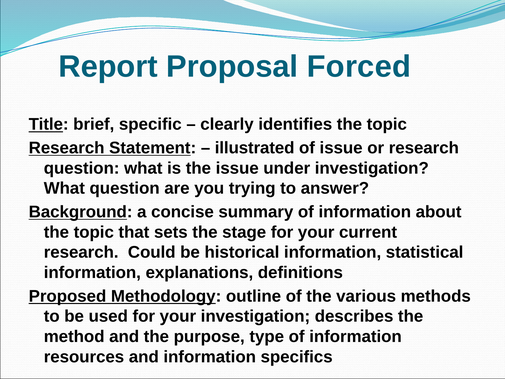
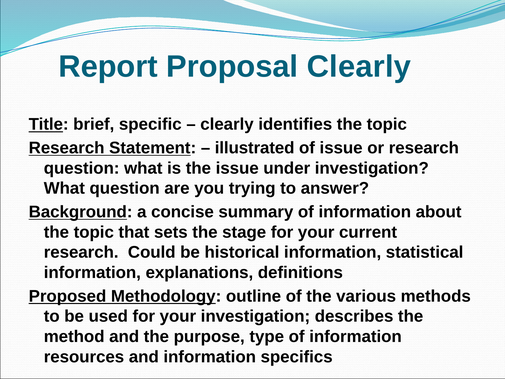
Proposal Forced: Forced -> Clearly
